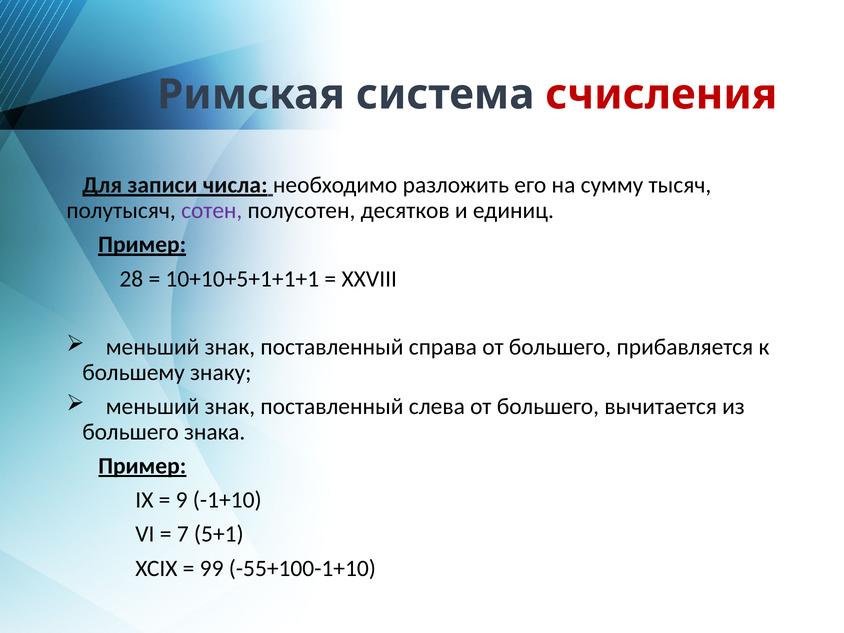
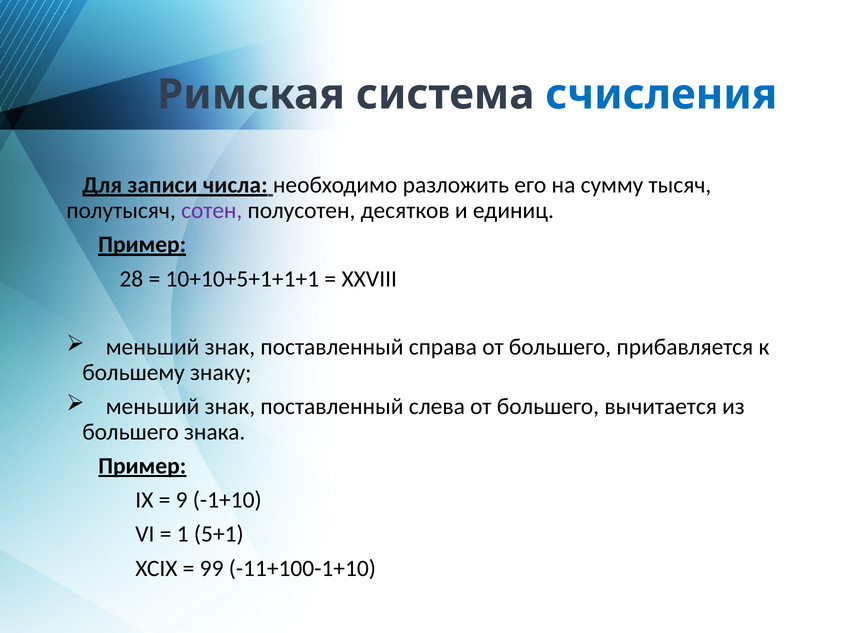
счисления colour: red -> blue
7: 7 -> 1
-55+100-1+10: -55+100-1+10 -> -11+100-1+10
